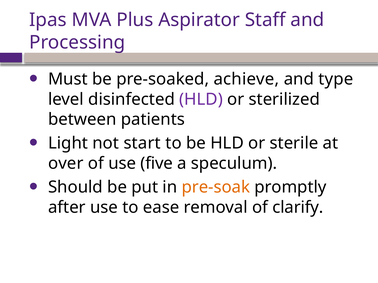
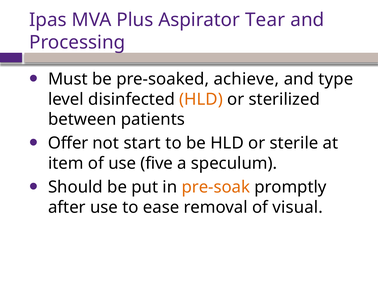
Staff: Staff -> Tear
HLD at (201, 99) colour: purple -> orange
Light: Light -> Offer
over: over -> item
clarify: clarify -> visual
